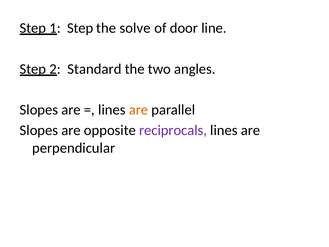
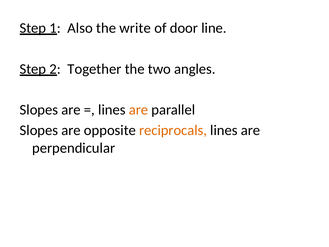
1 Step: Step -> Also
solve: solve -> write
Standard: Standard -> Together
reciprocals colour: purple -> orange
